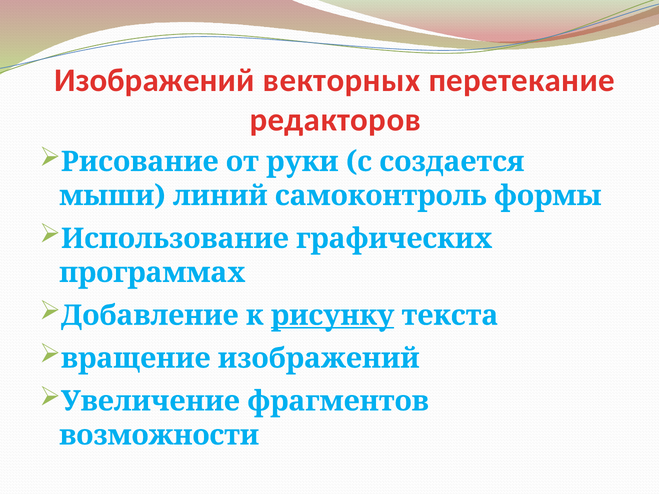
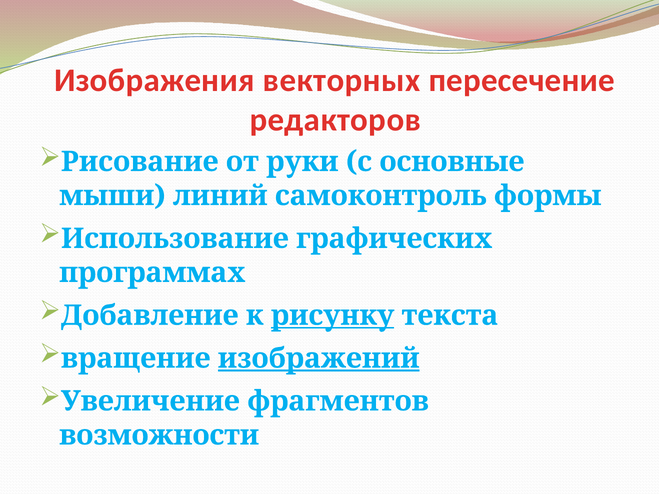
Изображений at (154, 80): Изображений -> Изображения
перетекание: перетекание -> пересечение
создается: создается -> основные
изображений at (319, 358) underline: none -> present
